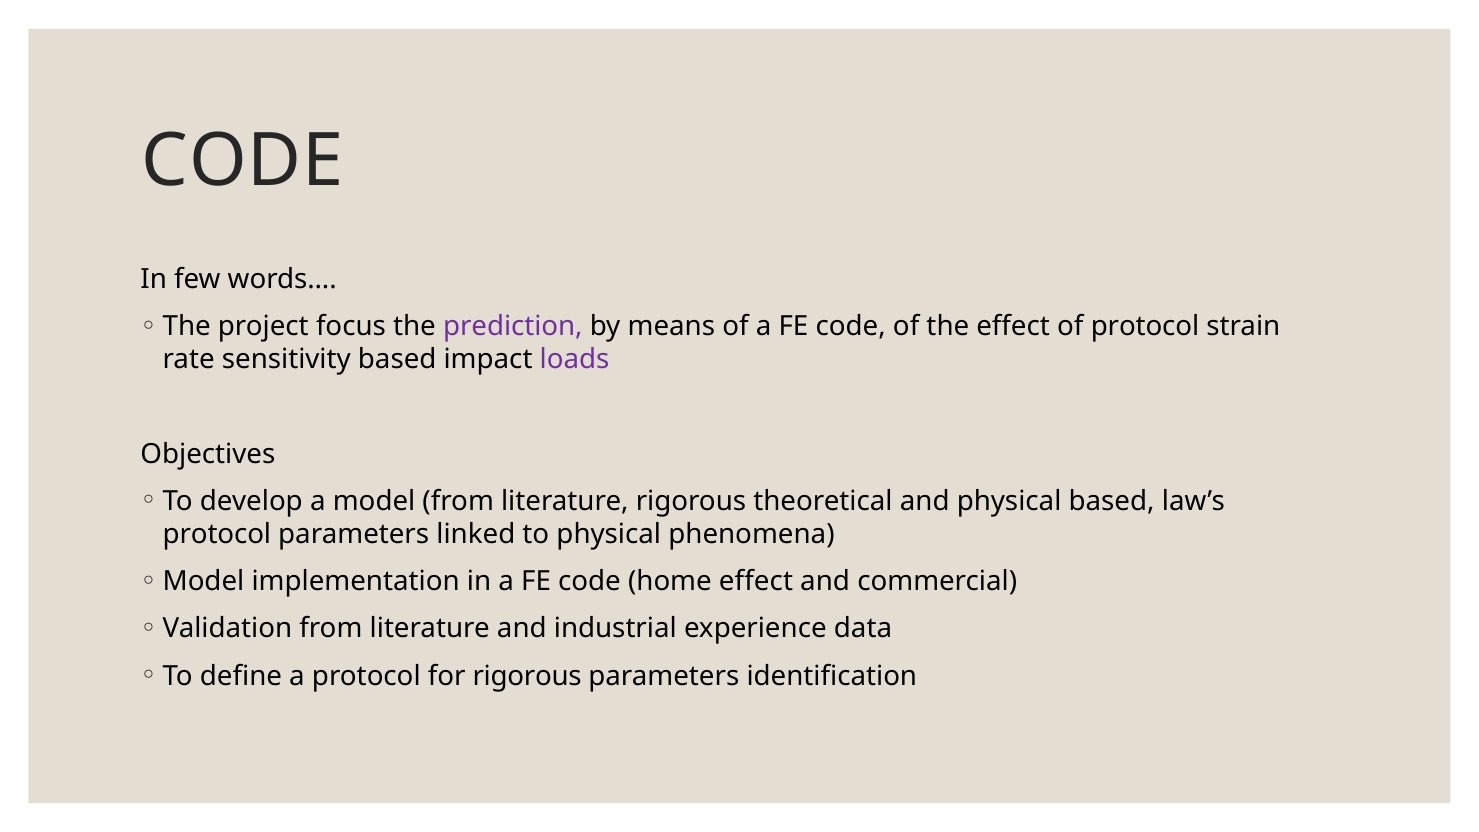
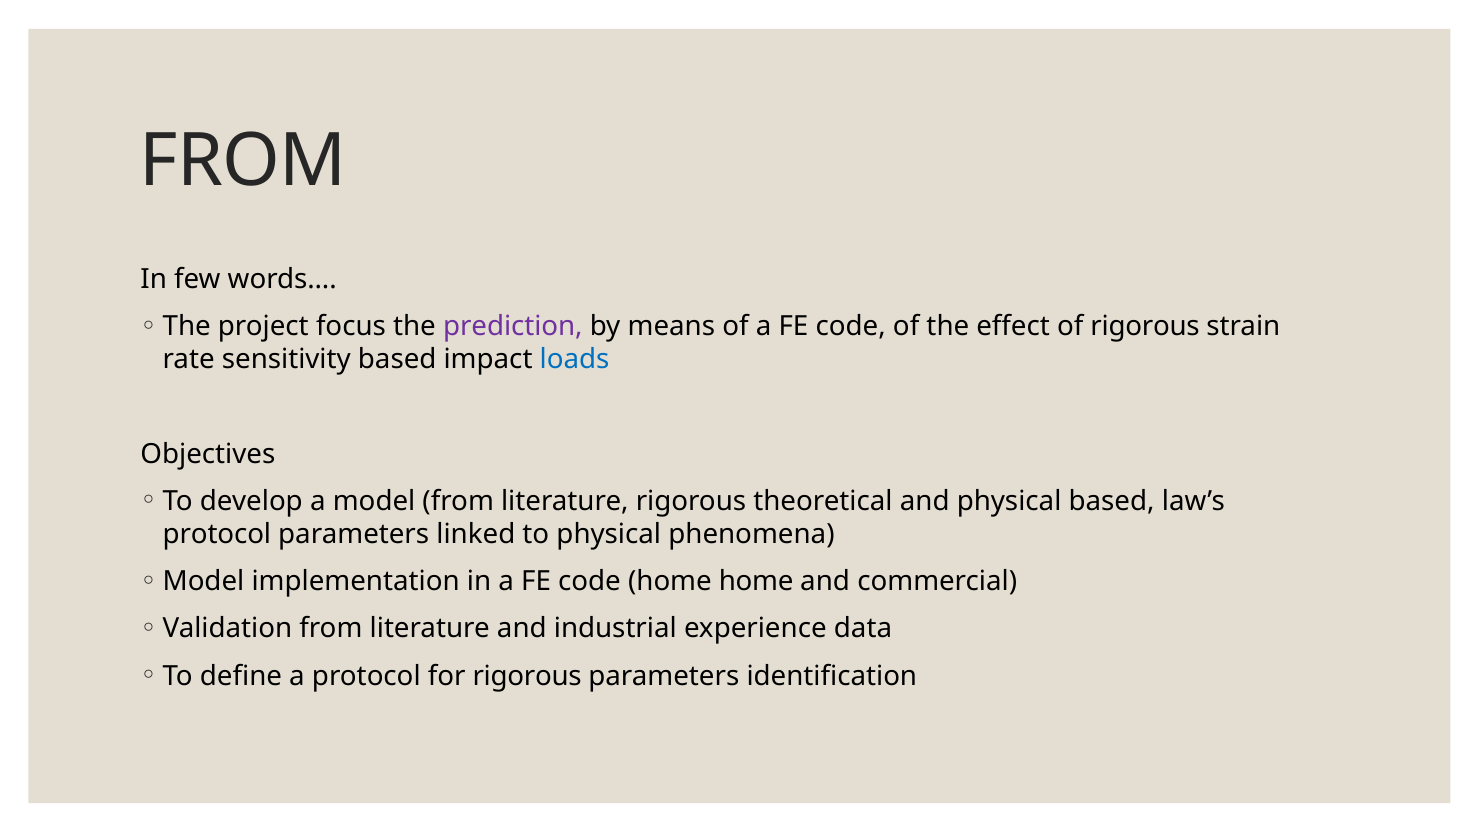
CODE at (242, 161): CODE -> FROM
of protocol: protocol -> rigorous
loads colour: purple -> blue
home effect: effect -> home
